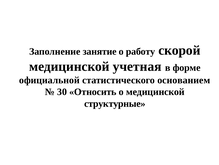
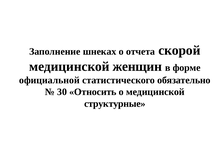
занятие: занятие -> шнеках
работу: работу -> отчета
учетная: учетная -> женщин
основанием: основанием -> обязательно
